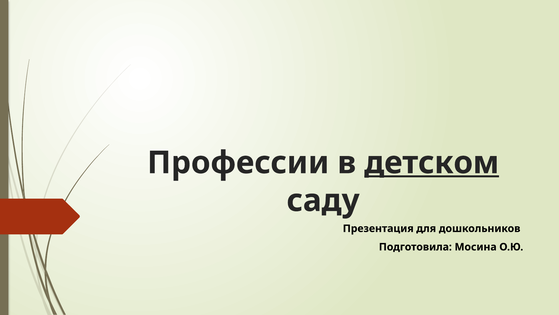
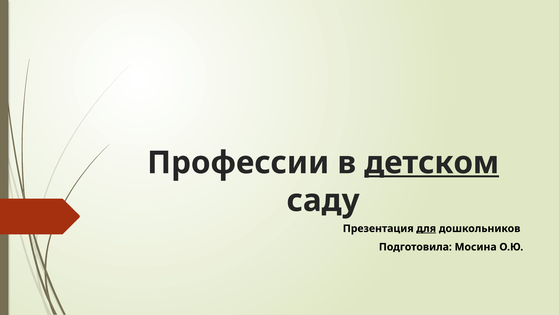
для underline: none -> present
